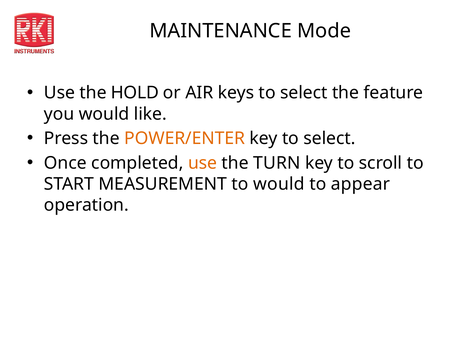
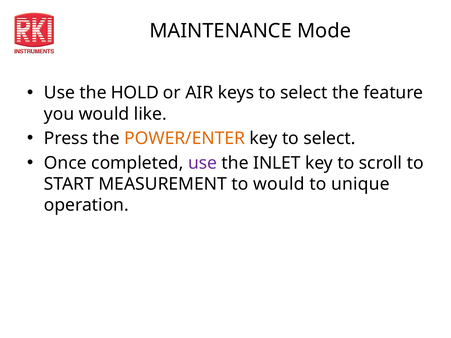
use at (203, 163) colour: orange -> purple
TURN: TURN -> INLET
appear: appear -> unique
